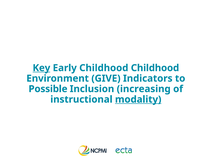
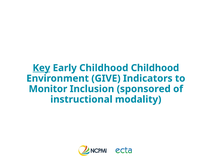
Possible: Possible -> Monitor
increasing: increasing -> sponsored
modality underline: present -> none
